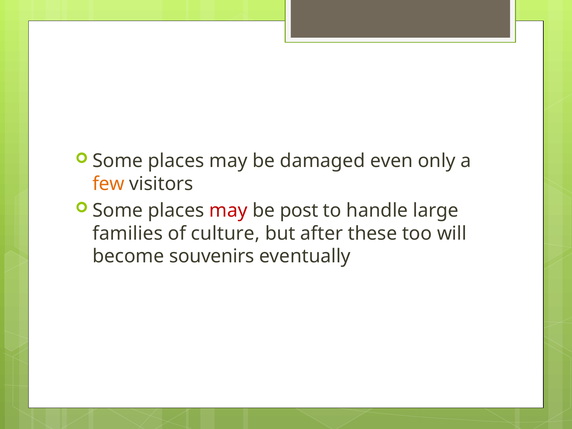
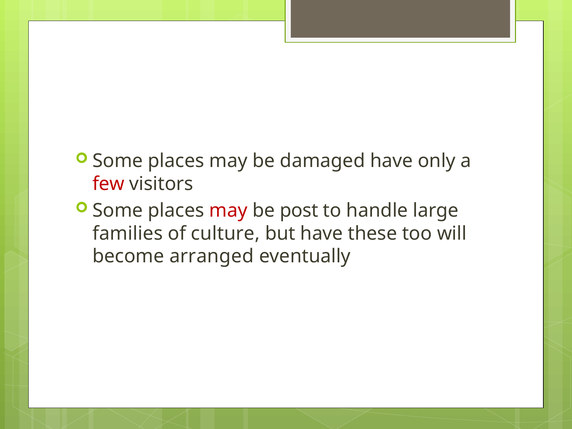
damaged even: even -> have
few colour: orange -> red
but after: after -> have
souvenirs: souvenirs -> arranged
